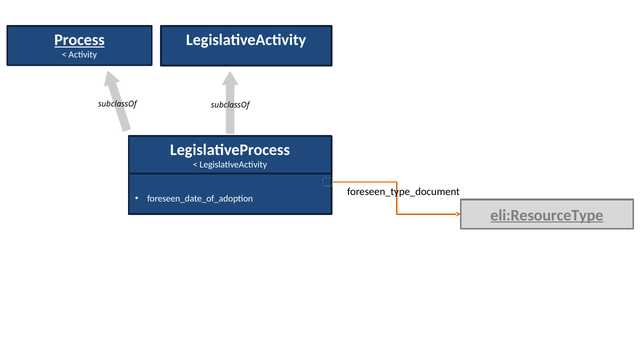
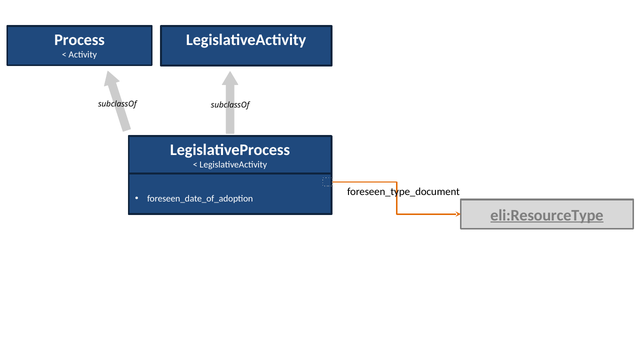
Process underline: present -> none
